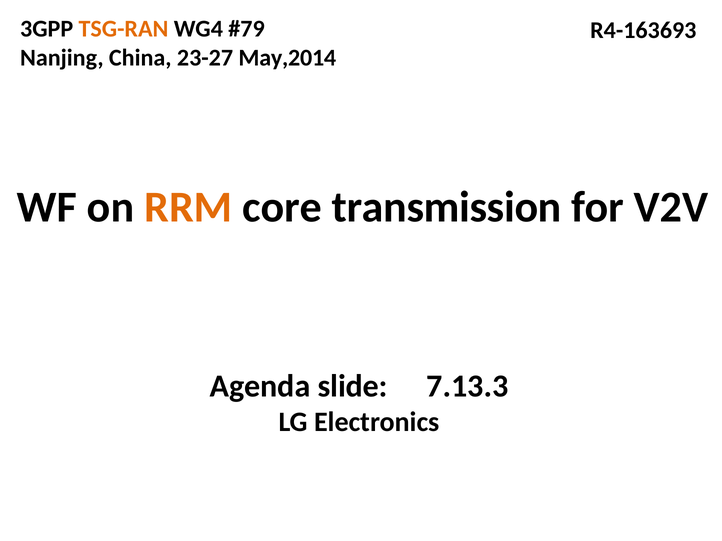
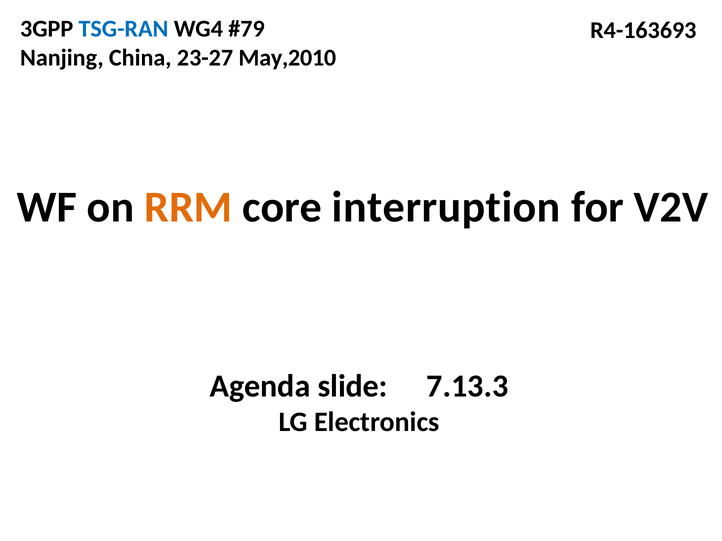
TSG-RAN colour: orange -> blue
May,2014: May,2014 -> May,2010
transmission: transmission -> interruption
